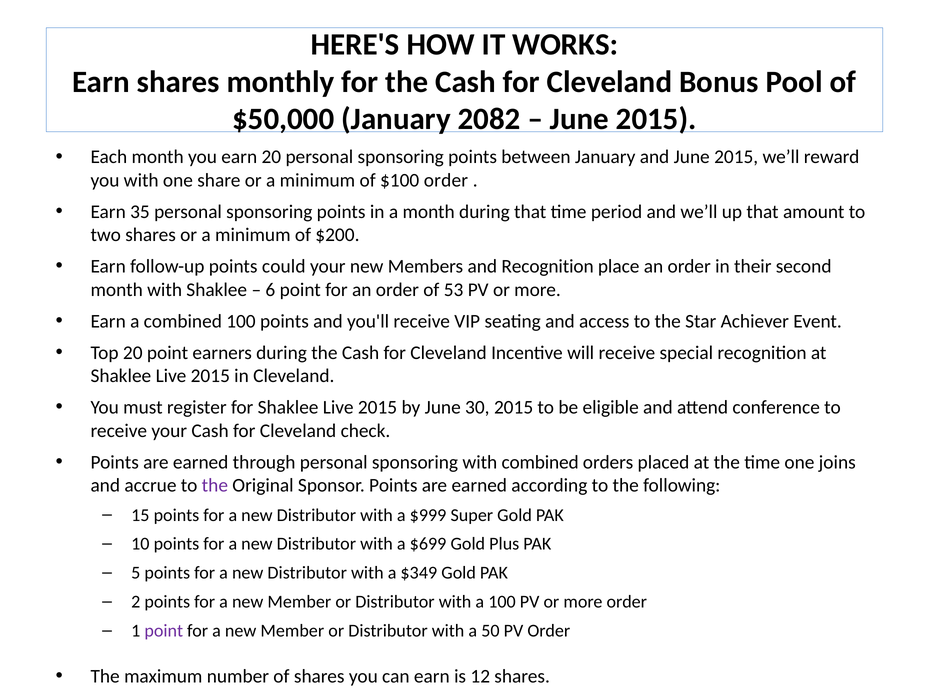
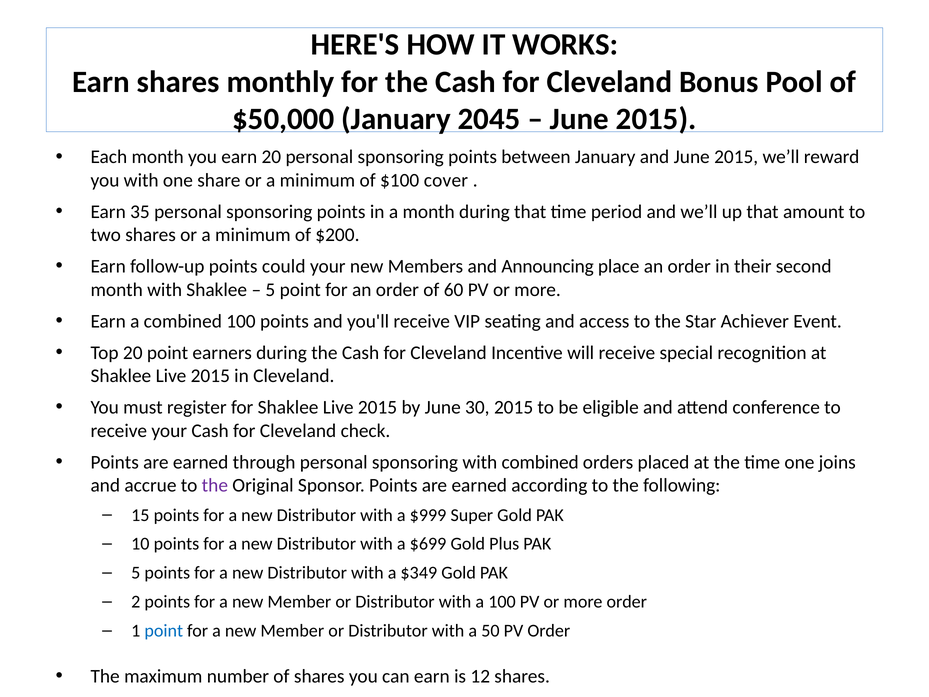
2082: 2082 -> 2045
$100 order: order -> cover
and Recognition: Recognition -> Announcing
6 at (270, 290): 6 -> 5
53: 53 -> 60
point at (164, 631) colour: purple -> blue
